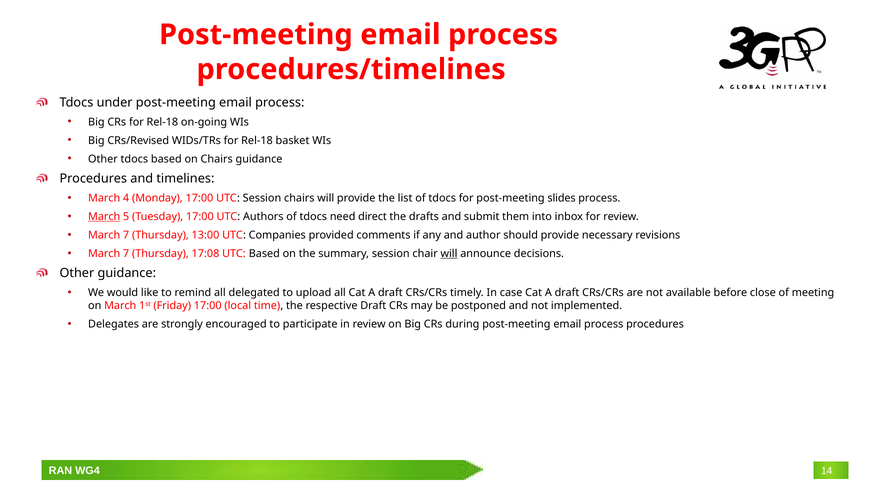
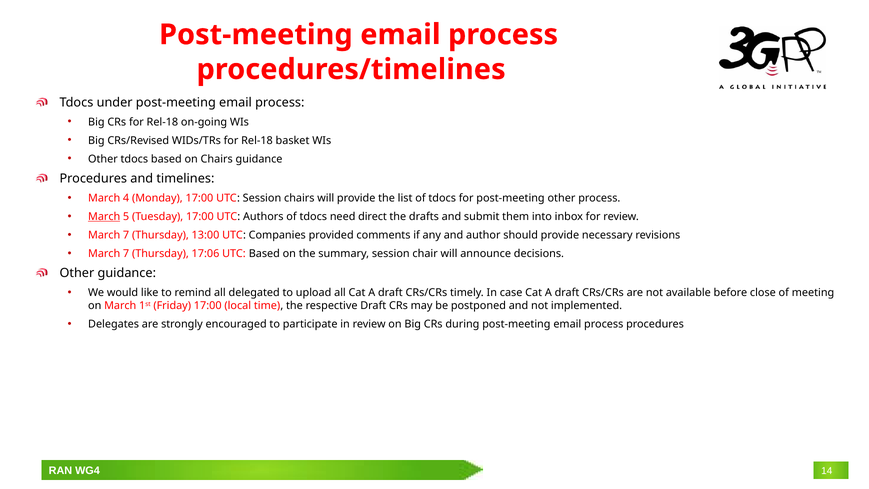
post-meeting slides: slides -> other
17:08: 17:08 -> 17:06
will at (449, 253) underline: present -> none
